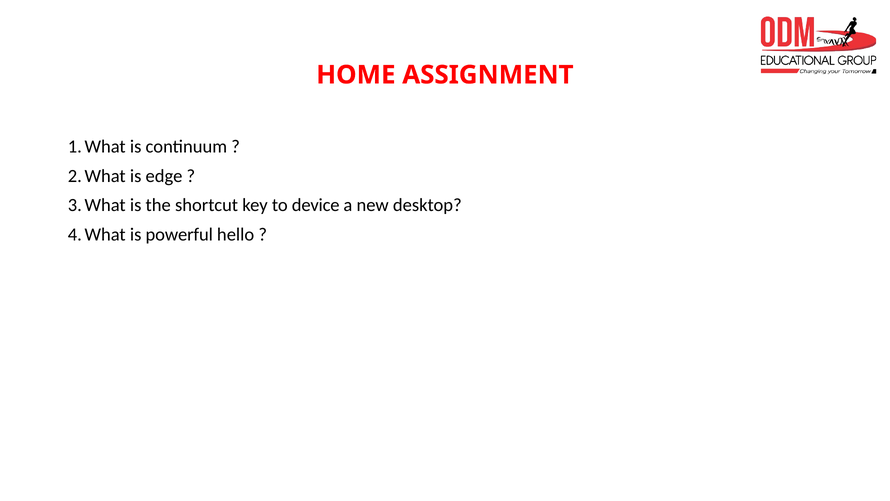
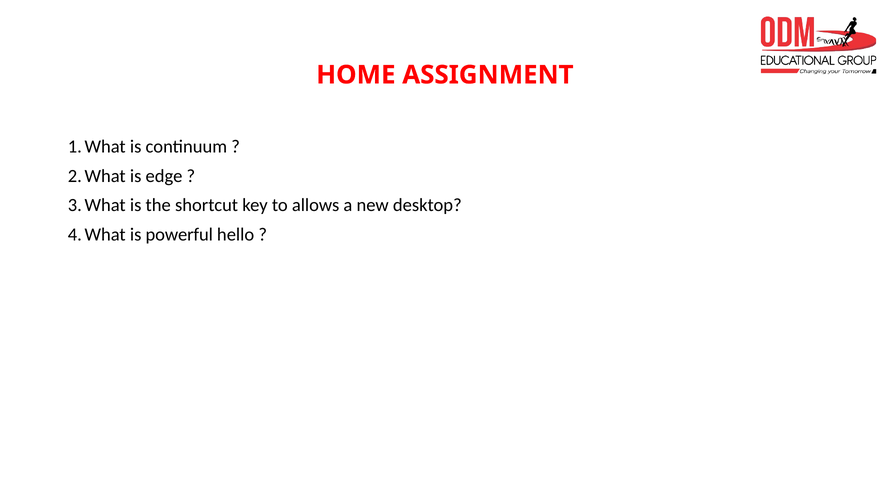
device: device -> allows
